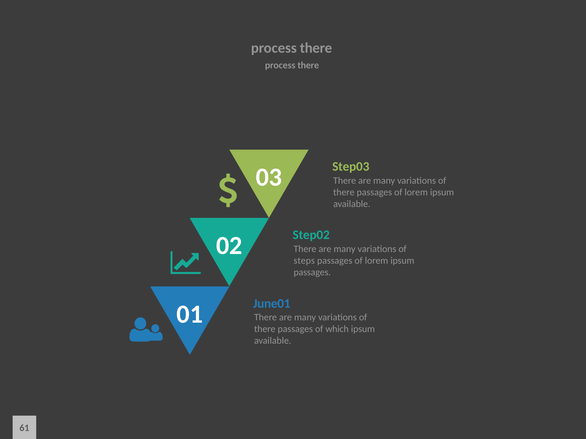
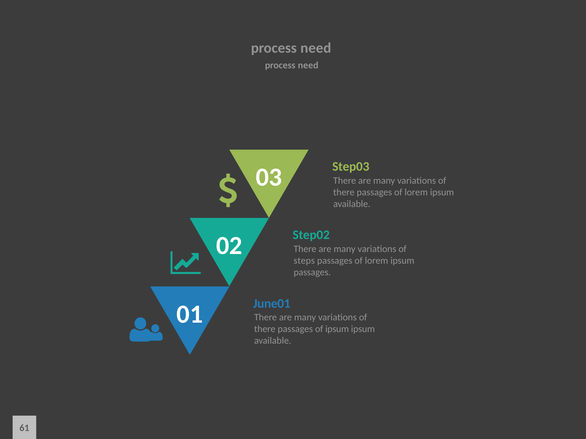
there at (316, 48): there -> need
there at (308, 65): there -> need
of which: which -> ipsum
